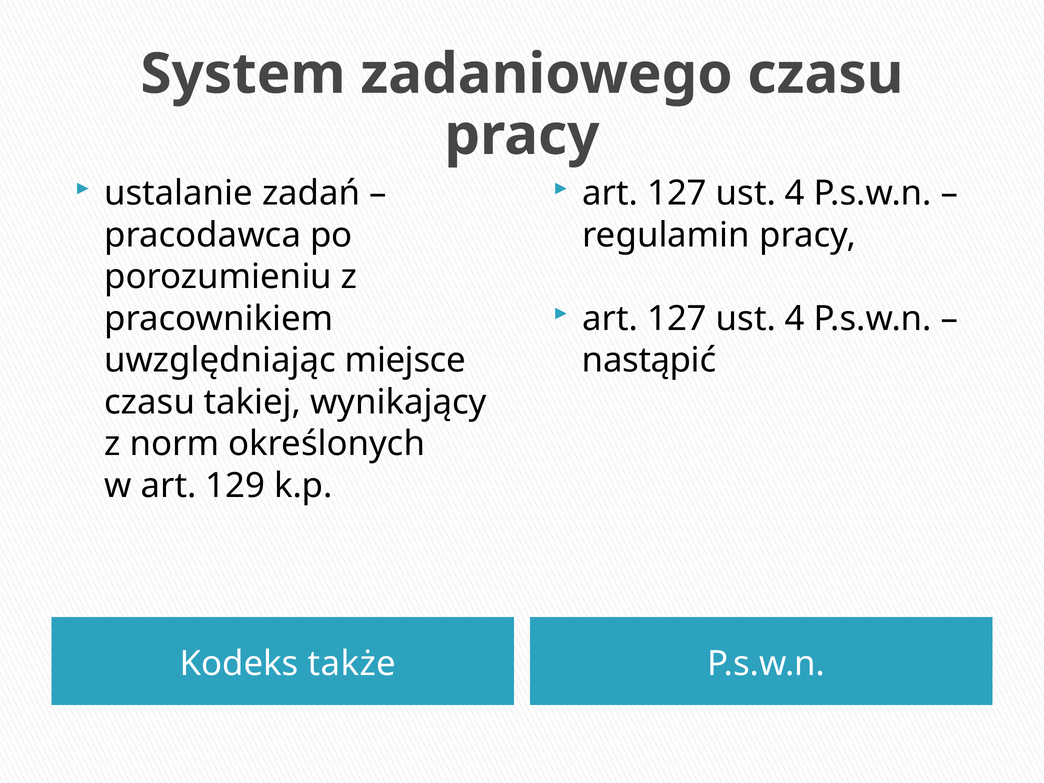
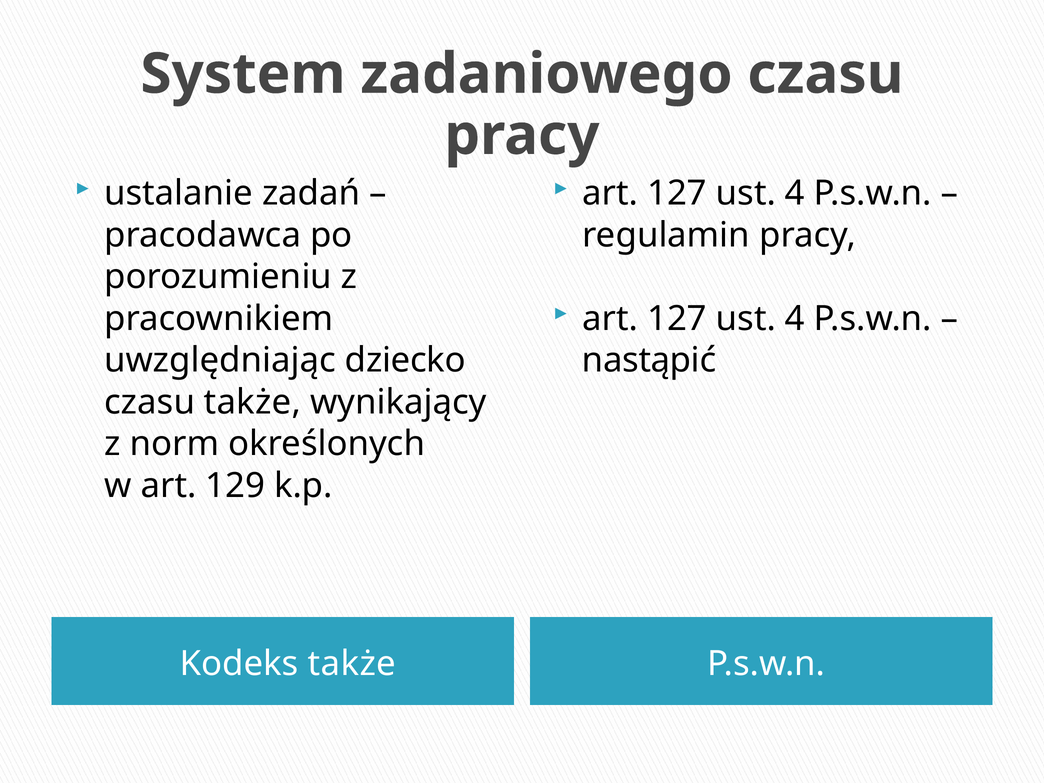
miejsce: miejsce -> dziecko
czasu takiej: takiej -> także
